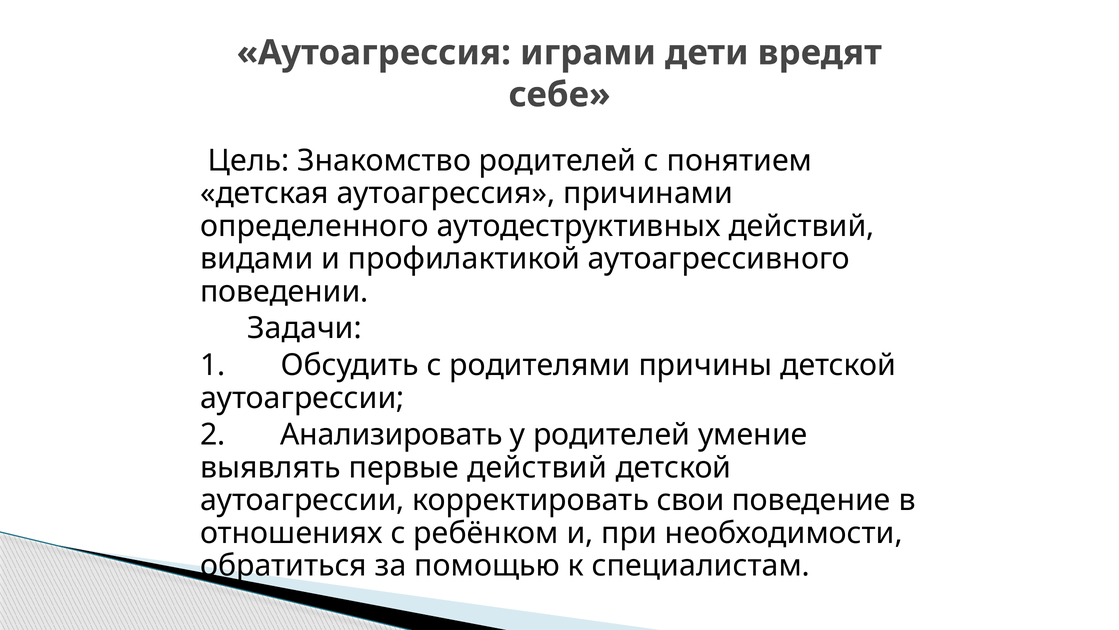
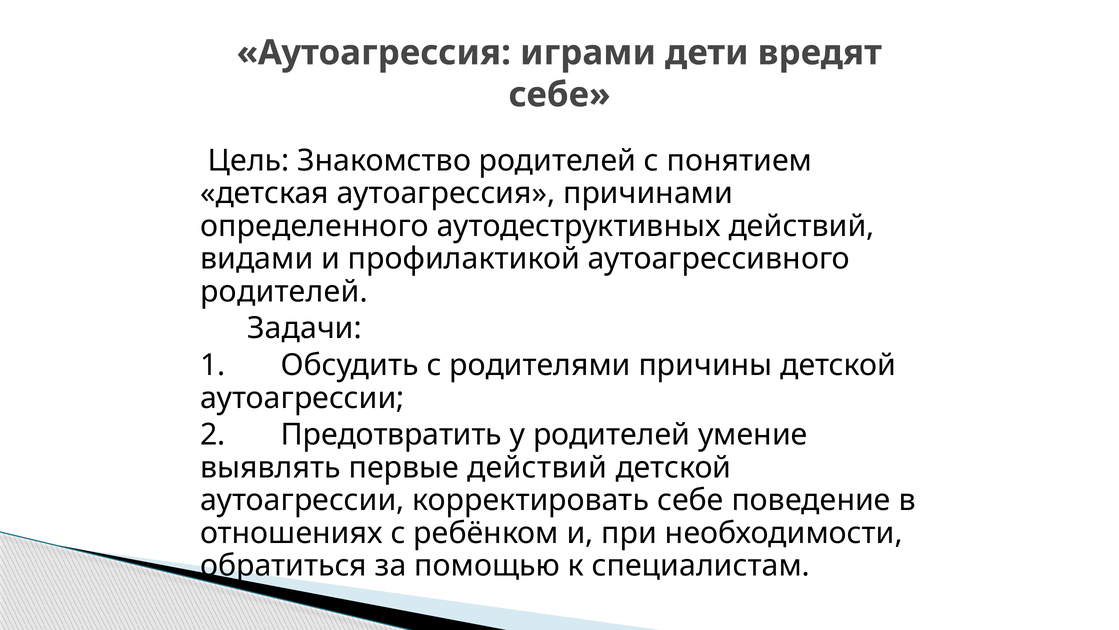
поведении at (284, 291): поведении -> родителей
Анализировать: Анализировать -> Предотвратить
корректировать свои: свои -> себе
